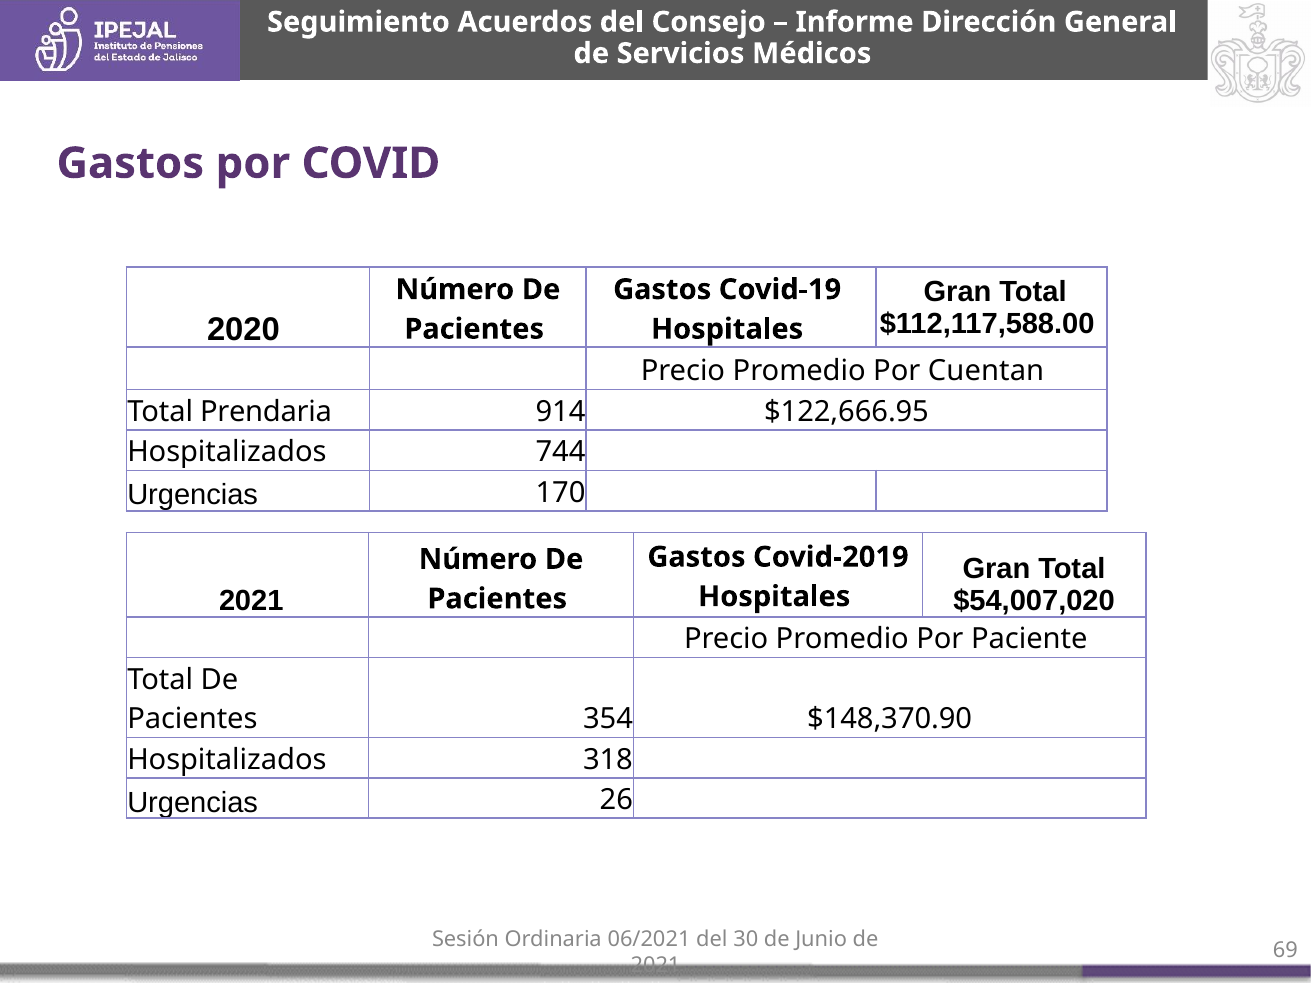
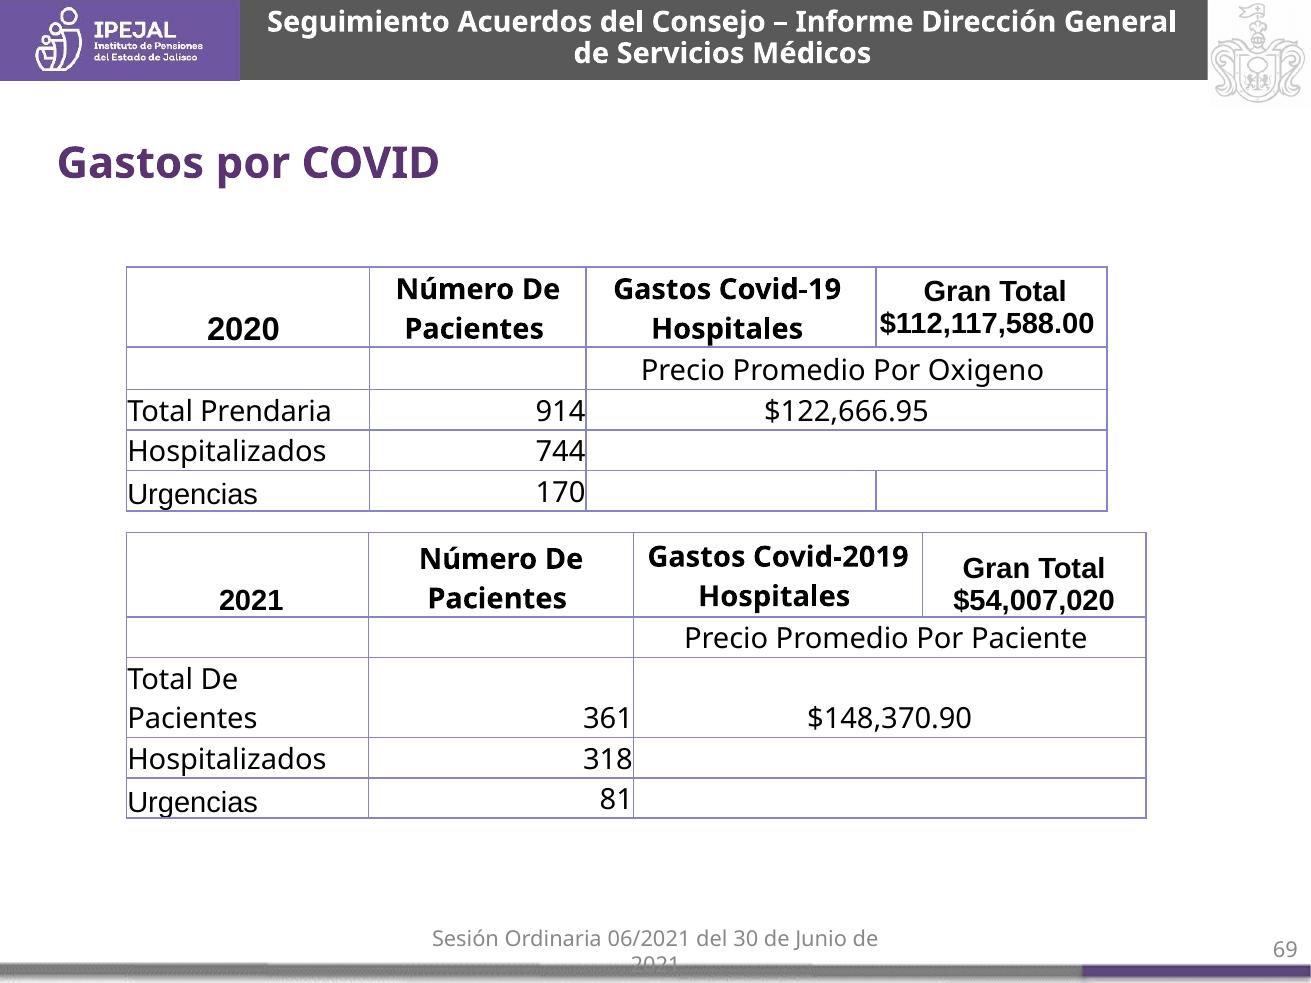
Cuentan: Cuentan -> Oxigeno
354: 354 -> 361
26: 26 -> 81
